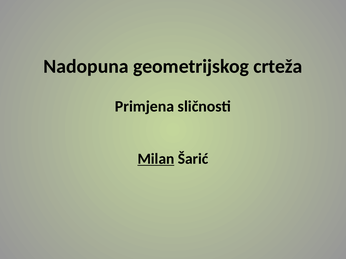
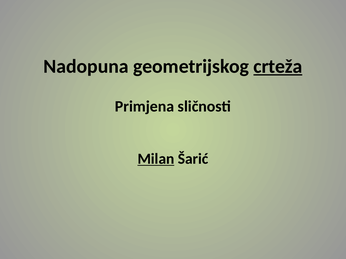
crteža underline: none -> present
